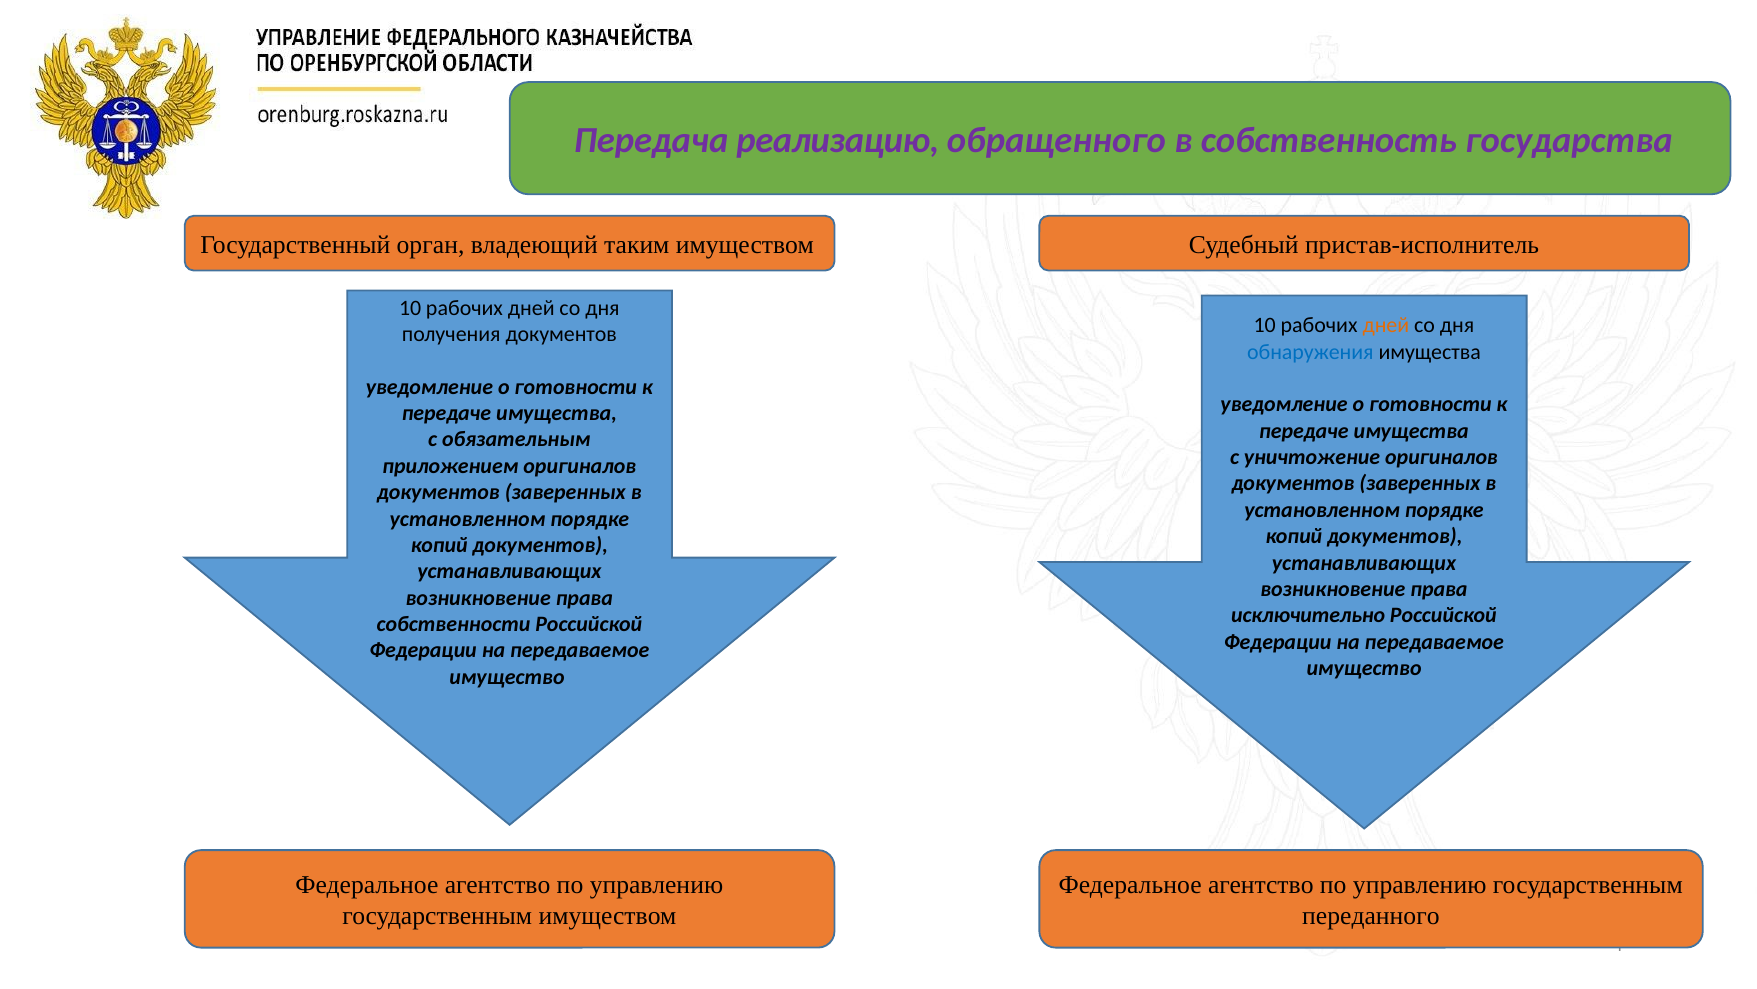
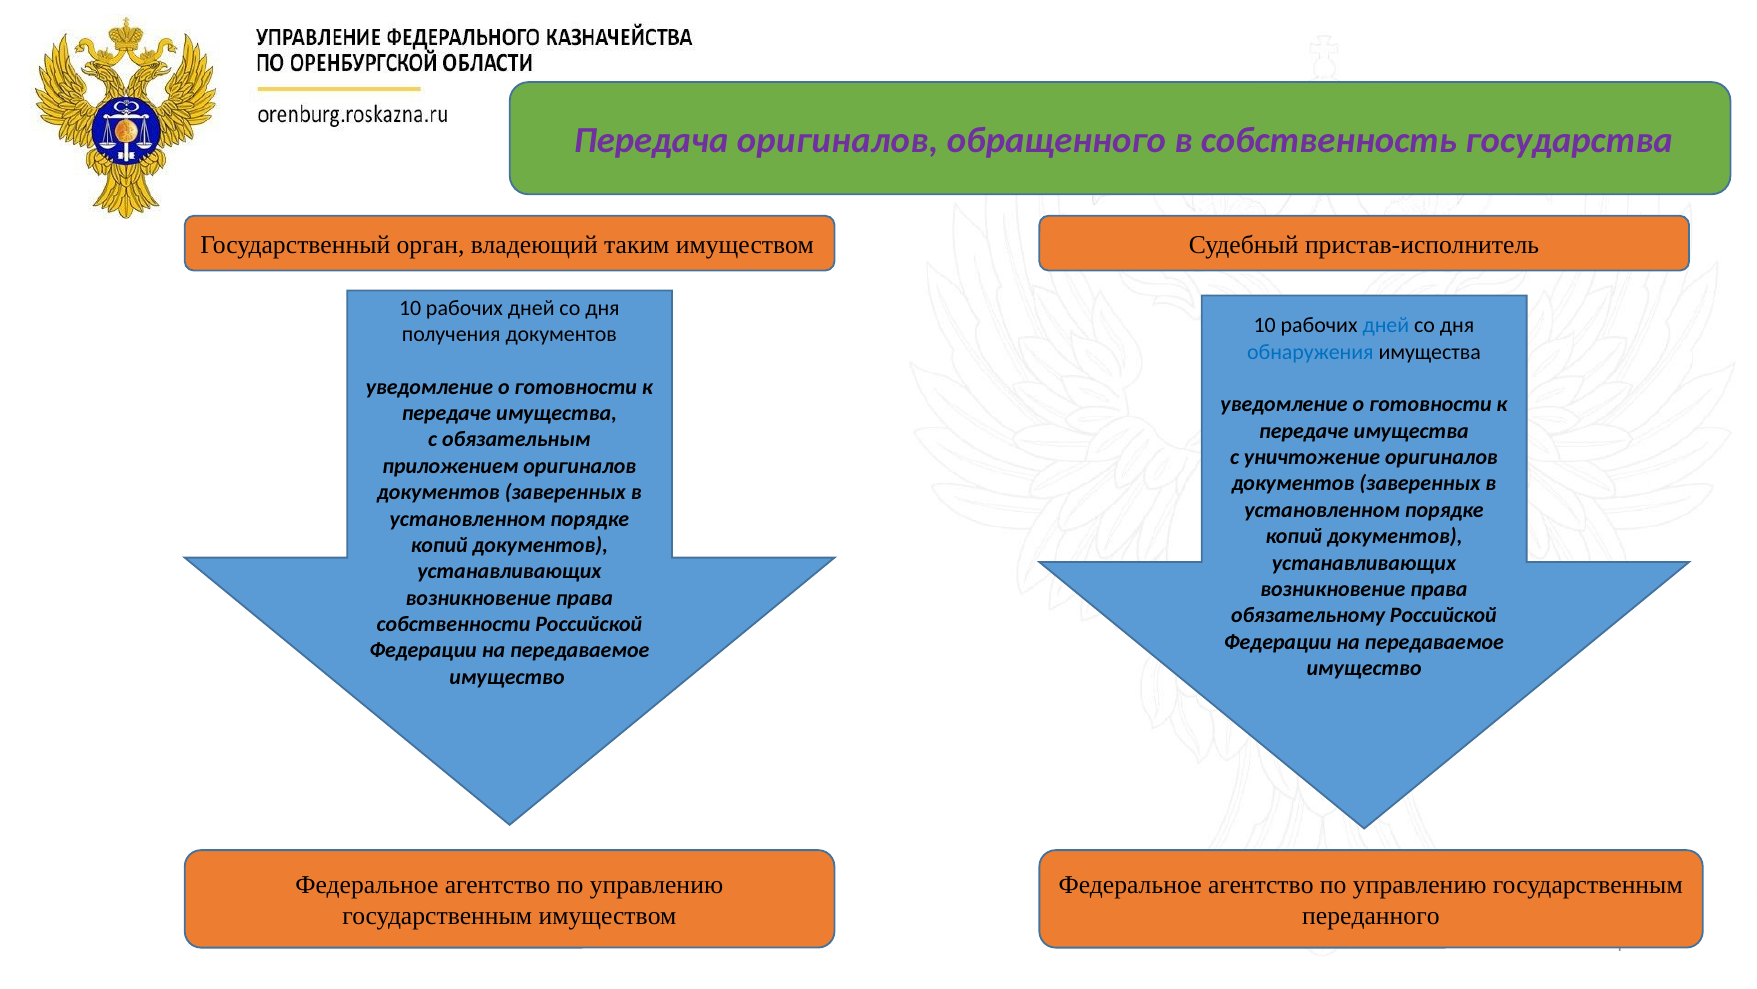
Передача реализацию: реализацию -> оригиналов
дней at (1386, 325) colour: orange -> blue
исключительно: исключительно -> обязательному
